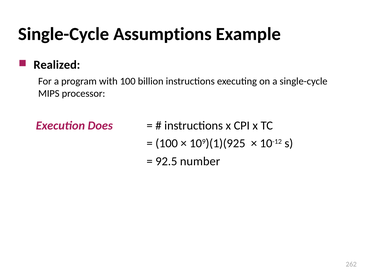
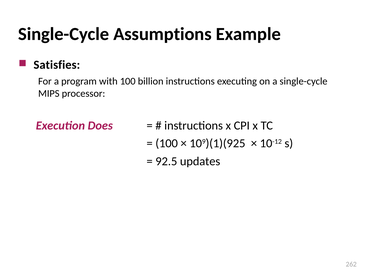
Realized: Realized -> Satisfies
number: number -> updates
